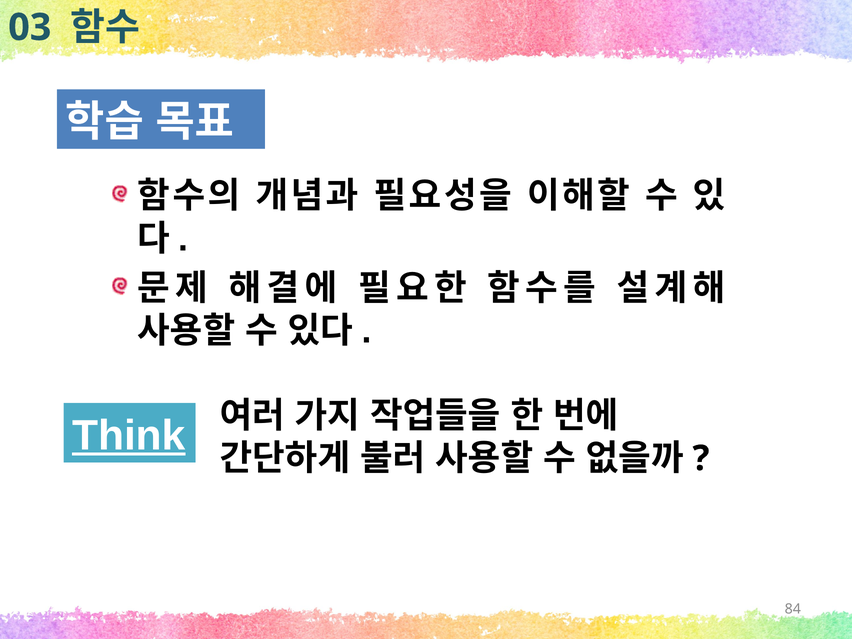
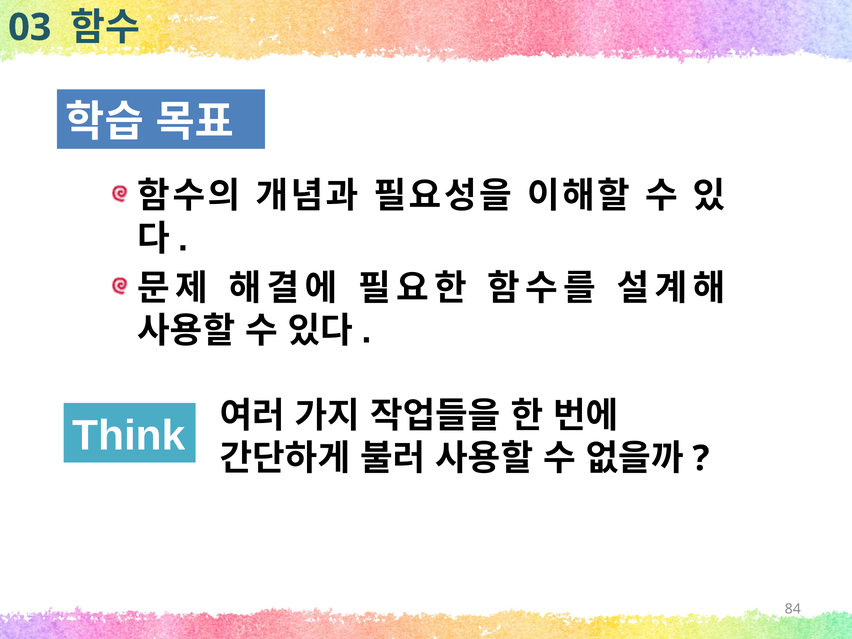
Think underline: present -> none
